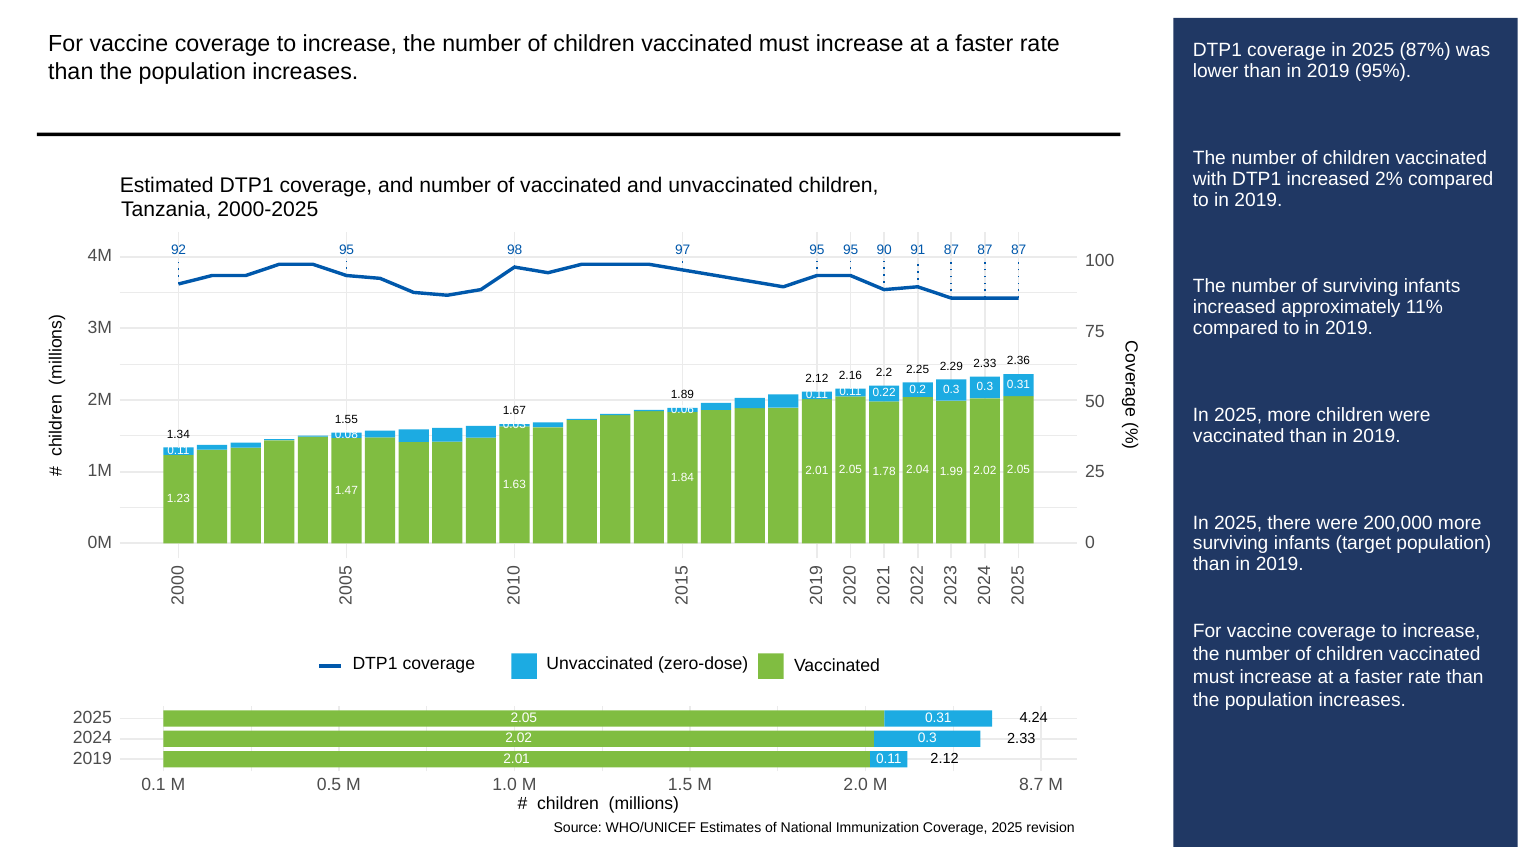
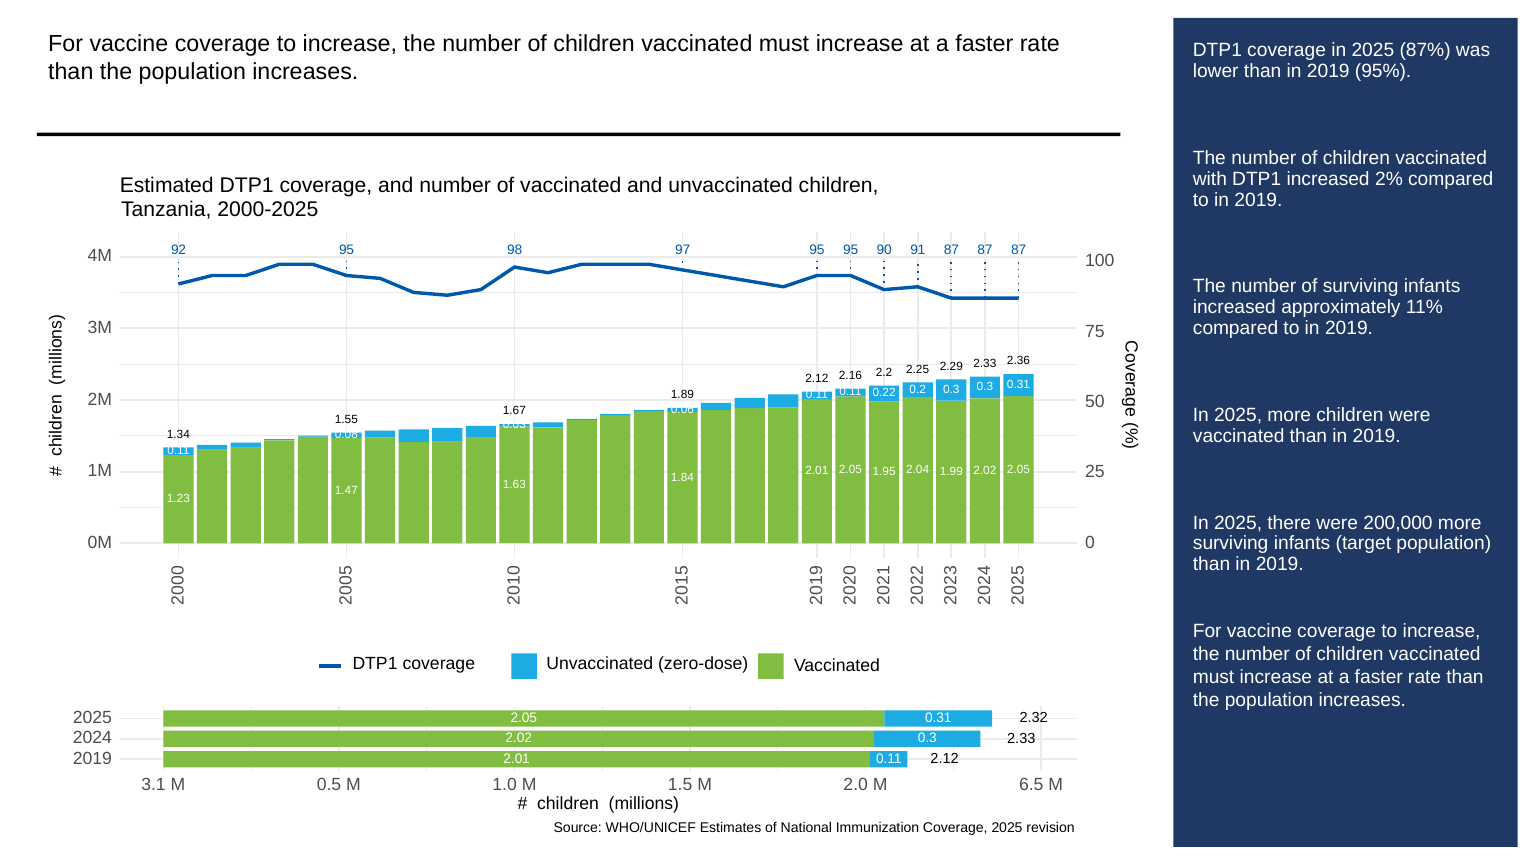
1.78: 1.78 -> 1.95
4.24: 4.24 -> 2.32
0.1: 0.1 -> 3.1
8.7: 8.7 -> 6.5
